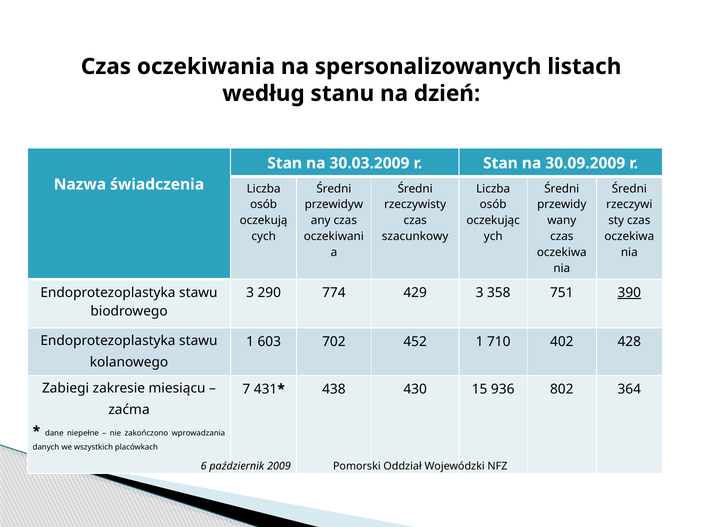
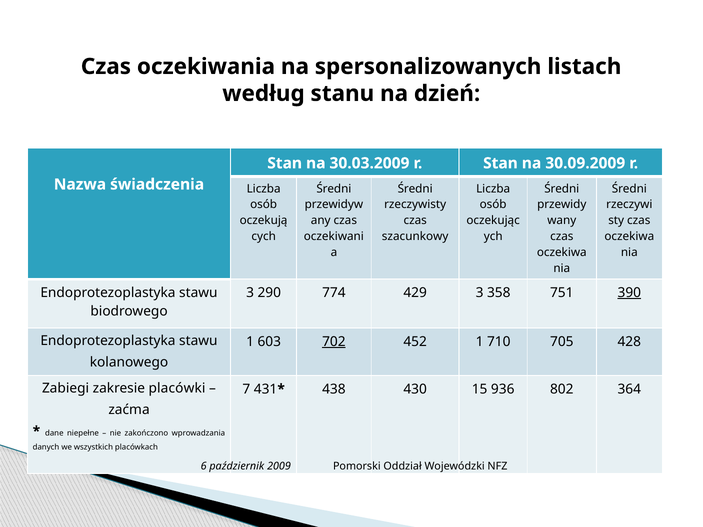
702 underline: none -> present
402: 402 -> 705
miesiącu: miesiącu -> placówki
